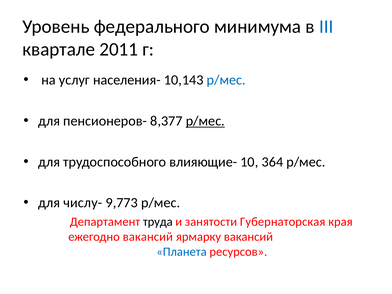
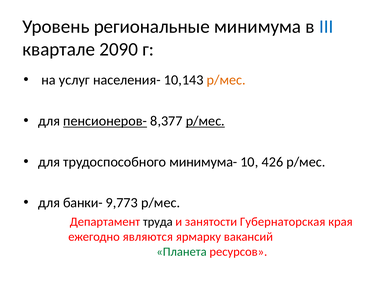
федерального: федерального -> региональные
2011: 2011 -> 2090
р/мес at (226, 80) colour: blue -> orange
пенсионеров- underline: none -> present
влияющие-: влияющие- -> минимума-
364: 364 -> 426
числу-: числу- -> банки-
ежегодно вакансий: вакансий -> являются
Планета colour: blue -> green
